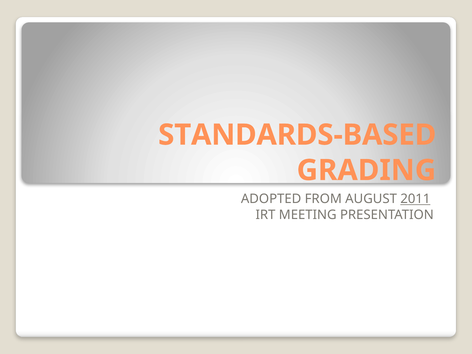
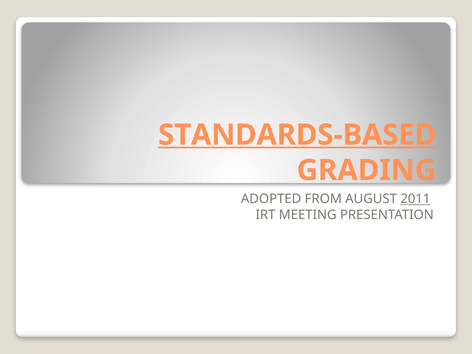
STANDARDS-BASED underline: none -> present
